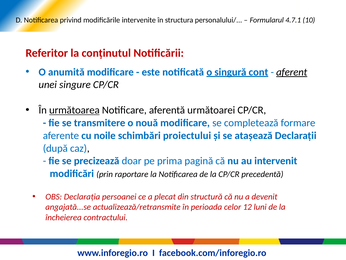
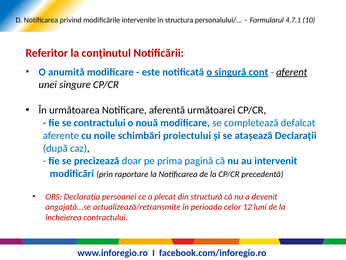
următoarea underline: present -> none
se transmitere: transmitere -> contractului
formare: formare -> defalcat
